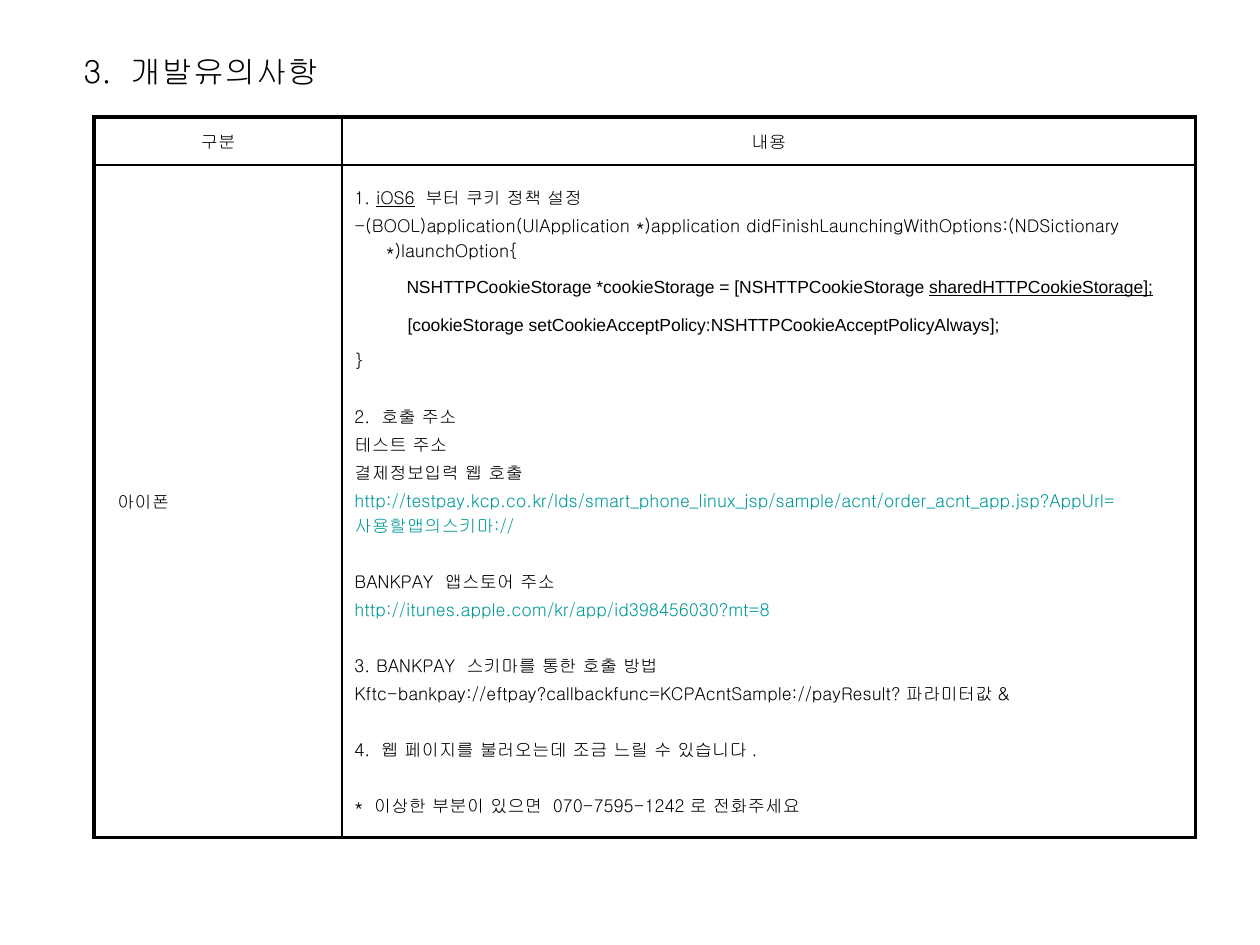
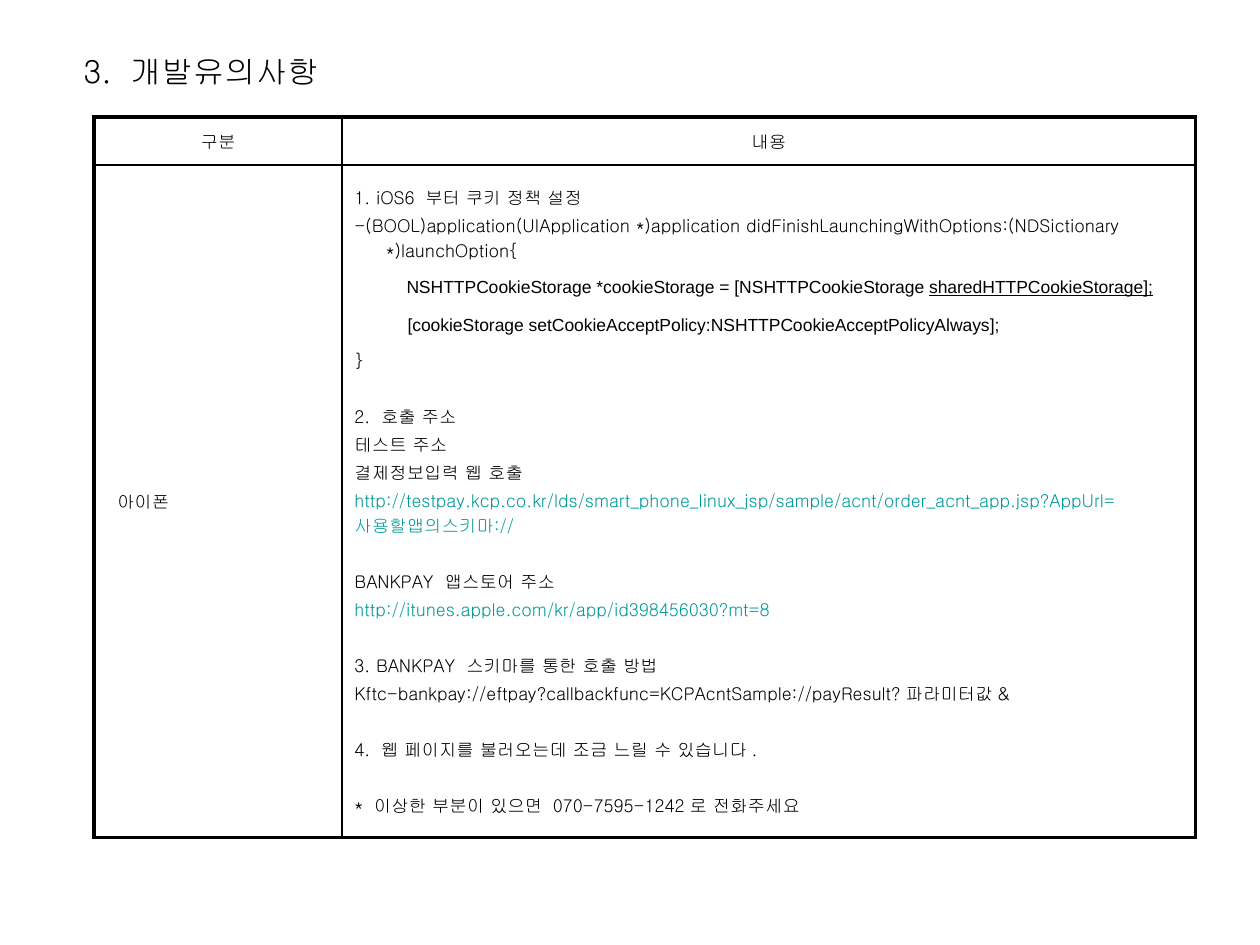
iOS6 underline: present -> none
